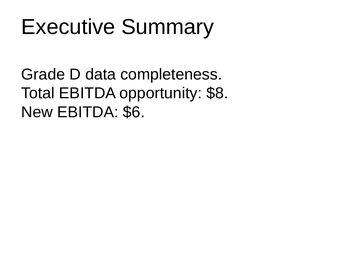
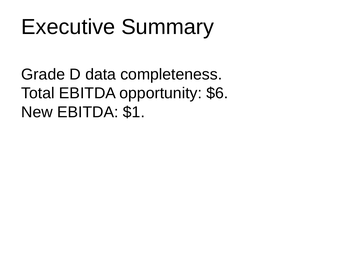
$8: $8 -> $6
$6: $6 -> $1
